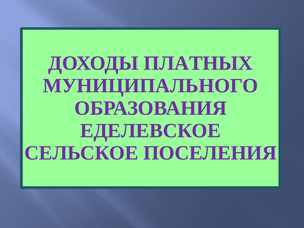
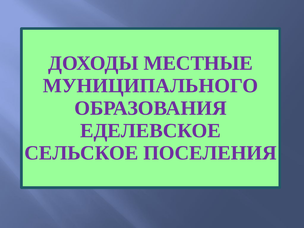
ПЛАТНЫХ: ПЛАТНЫХ -> МЕСТНЫЕ
